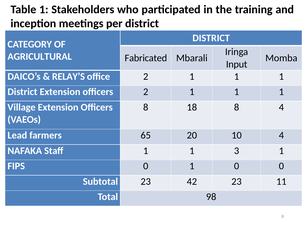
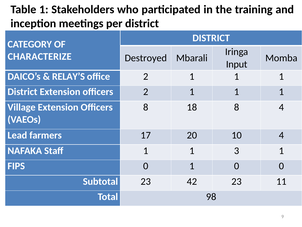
AGRICULTURAL: AGRICULTURAL -> CHARACTERIZE
Fabricated: Fabricated -> Destroyed
65: 65 -> 17
